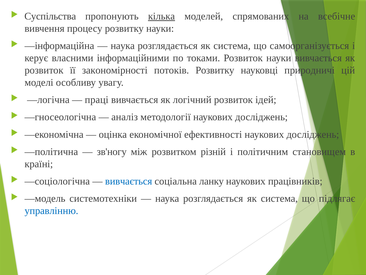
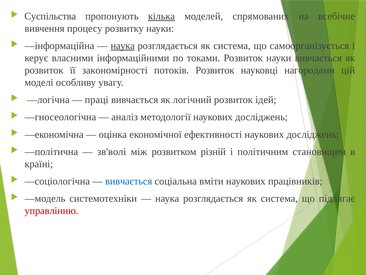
наука at (123, 46) underline: none -> present
потоків Розвитку: Розвитку -> Розвиток
природничі: природничі -> нагородами
зв'ногу: зв'ногу -> зв'волі
ланку: ланку -> вміти
управлінню colour: blue -> red
